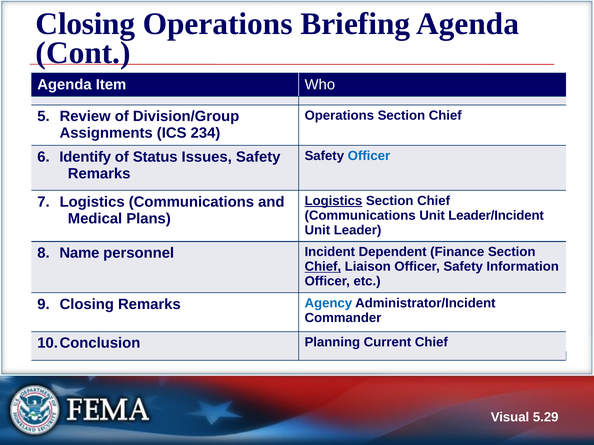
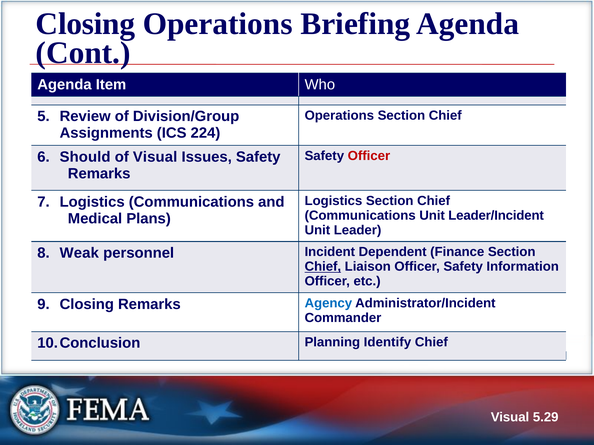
234: 234 -> 224
Officer at (369, 156) colour: blue -> red
Identify: Identify -> Should
of Status: Status -> Visual
Logistics at (333, 201) underline: present -> none
Name: Name -> Weak
Current: Current -> Identify
